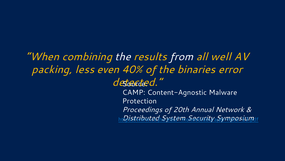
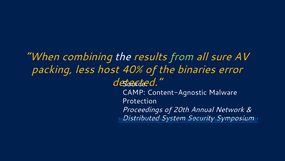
from colour: white -> light green
well: well -> sure
even: even -> host
